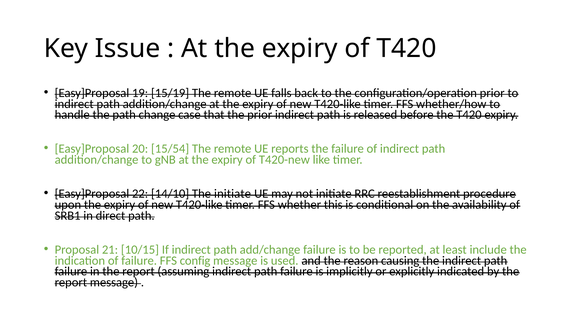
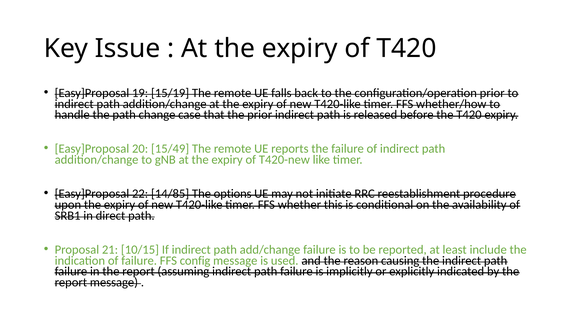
15/54: 15/54 -> 15/49
14/10: 14/10 -> 14/85
The initiate: initiate -> options
